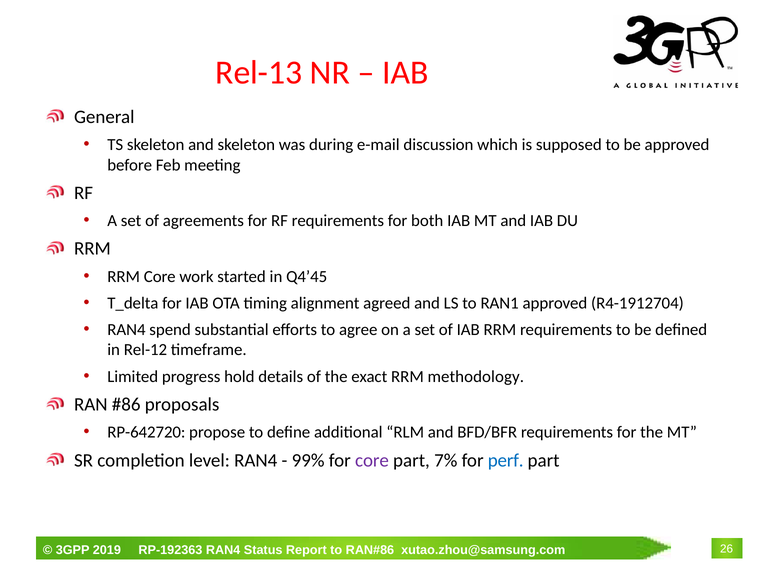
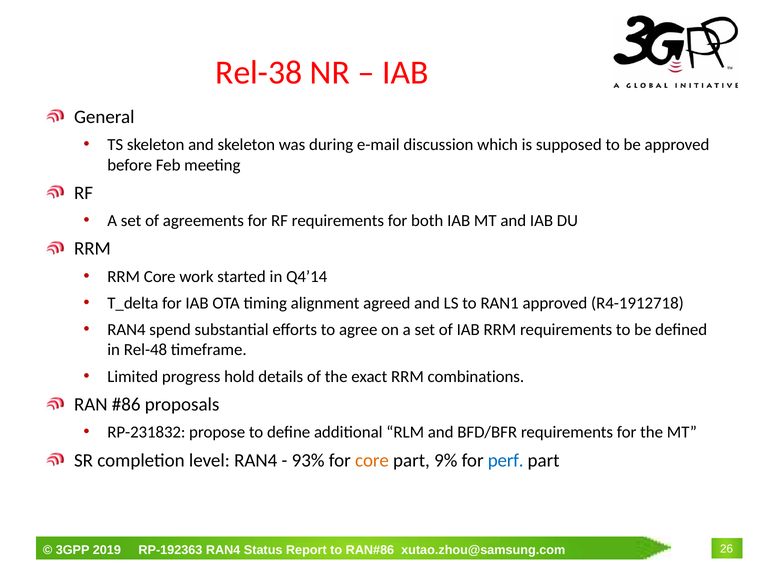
Rel-13: Rel-13 -> Rel-38
Q4’45: Q4’45 -> Q4’14
R4-1912704: R4-1912704 -> R4-1912718
Rel-12: Rel-12 -> Rel-48
methodology: methodology -> combinations
RP-642720: RP-642720 -> RP-231832
99%: 99% -> 93%
core at (372, 460) colour: purple -> orange
7%: 7% -> 9%
